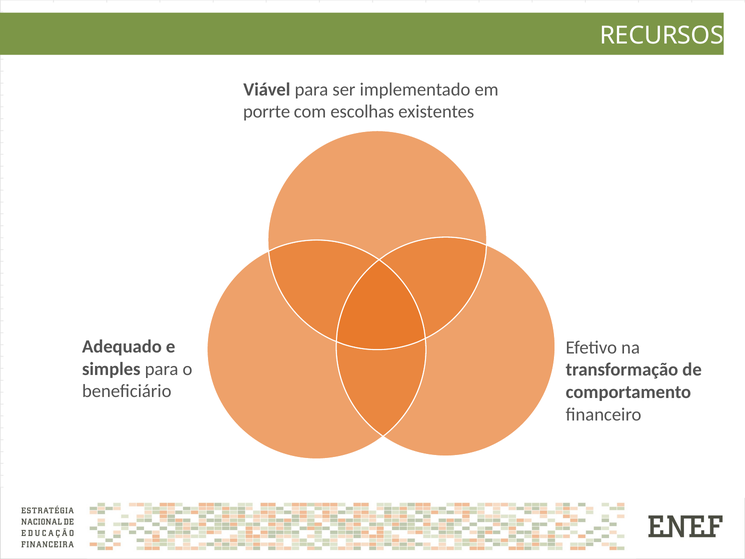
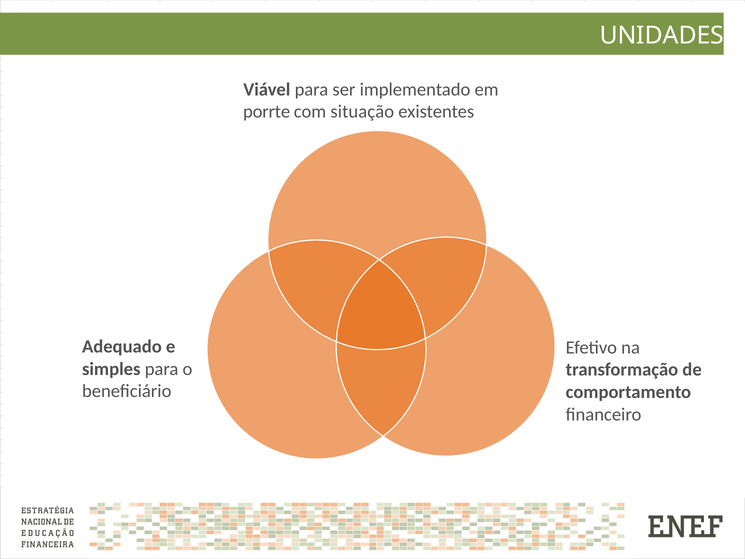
RECURSOS: RECURSOS -> UNIDADES
escolhas: escolhas -> situação
